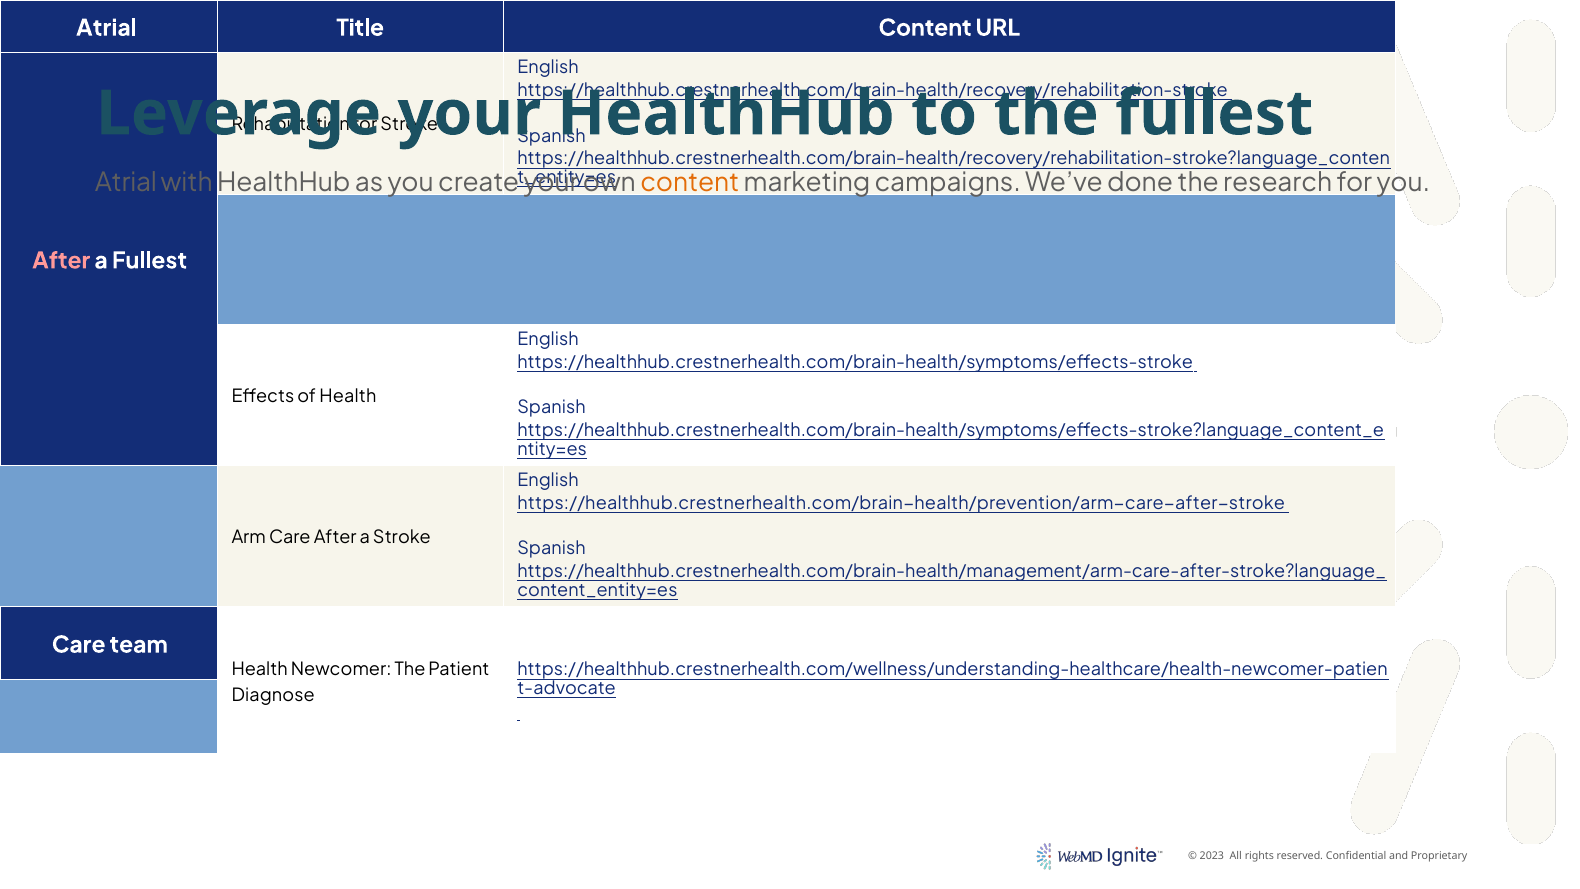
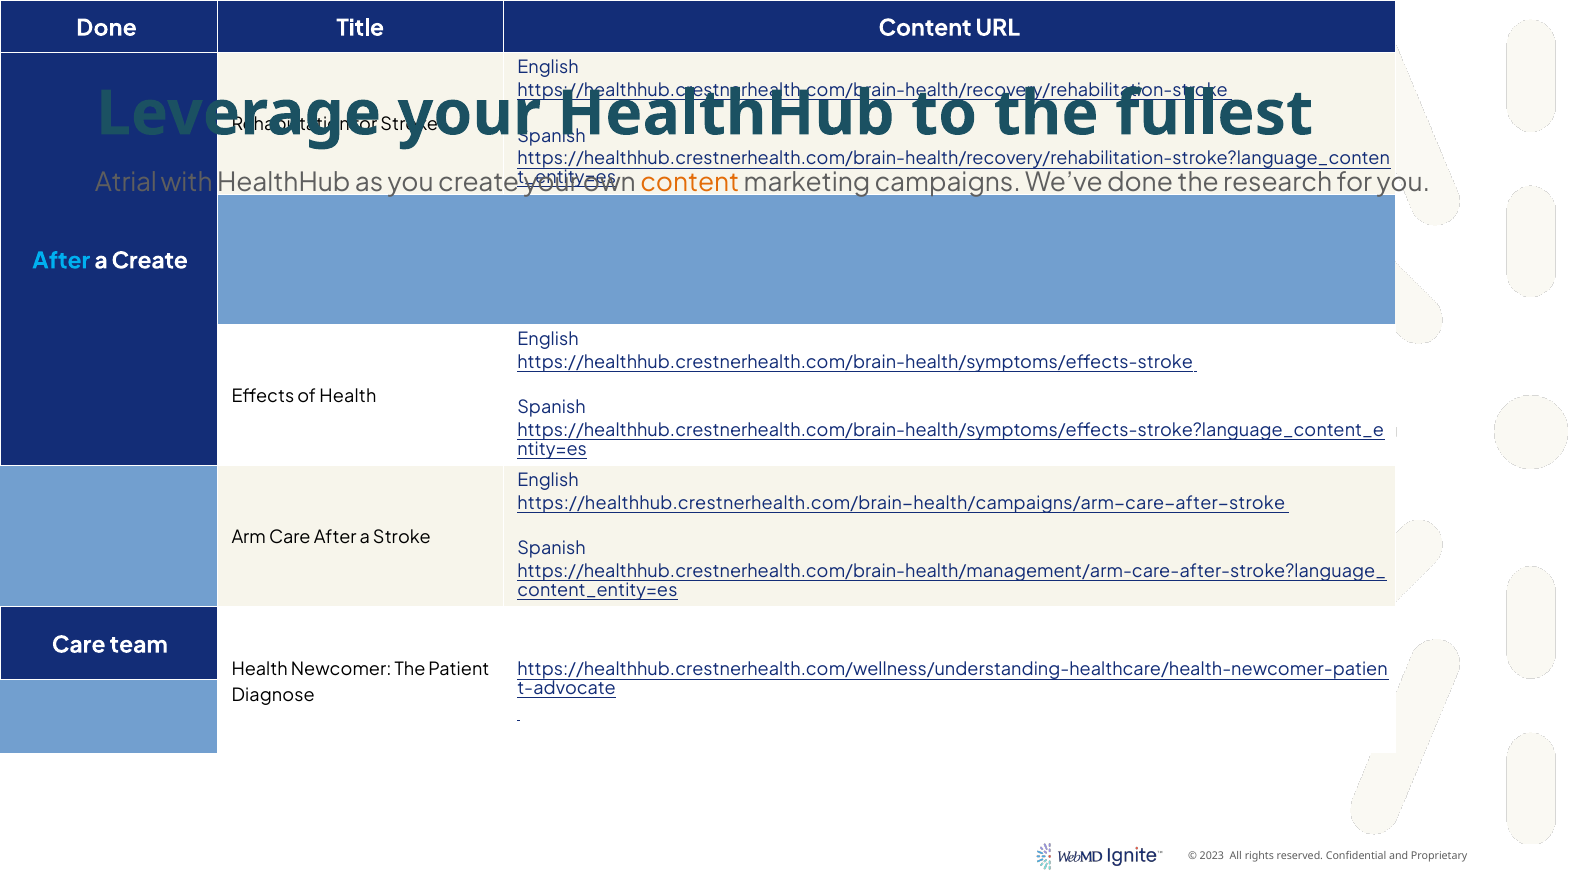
Atrial at (106, 28): Atrial -> Done
After at (61, 261) colour: pink -> light blue
a Fullest: Fullest -> Create
https://healthhub.crestnerhealth.com/brain-health/prevention/arm-care-after-stroke: https://healthhub.crestnerhealth.com/brain-health/prevention/arm-care-after-stroke -> https://healthhub.crestnerhealth.com/brain-health/campaigns/arm-care-after-stroke
